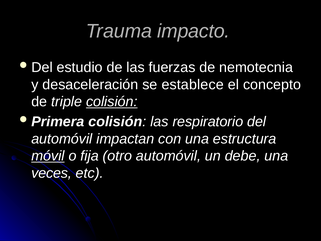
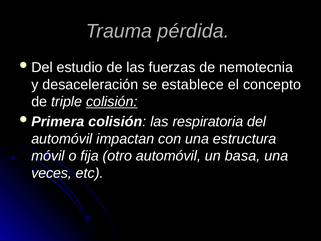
impacto: impacto -> pérdida
respiratorio: respiratorio -> respiratoria
móvil underline: present -> none
debe: debe -> basa
